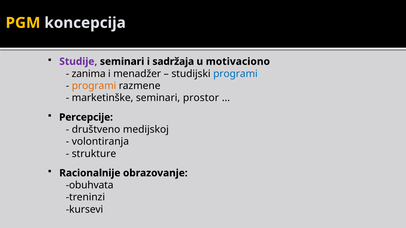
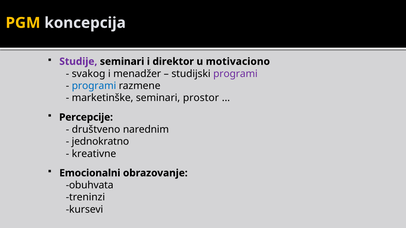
sadržaja: sadržaja -> direktor
zanima: zanima -> svakog
programi at (235, 74) colour: blue -> purple
programi at (94, 86) colour: orange -> blue
medijskoj: medijskoj -> narednim
volontiranja: volontiranja -> jednokratno
strukture: strukture -> kreativne
Racionalnije: Racionalnije -> Emocionalni
